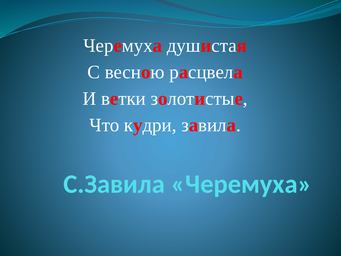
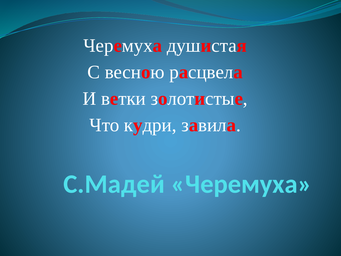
С.Завила: С.Завила -> С.Мадей
